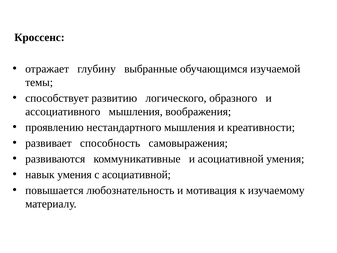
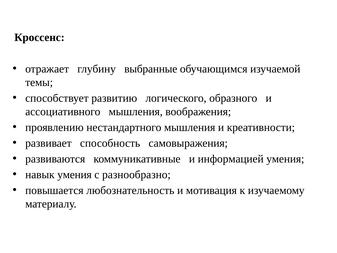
и асоциативной: асоциативной -> информацией
с асоциативной: асоциативной -> разнообразно
